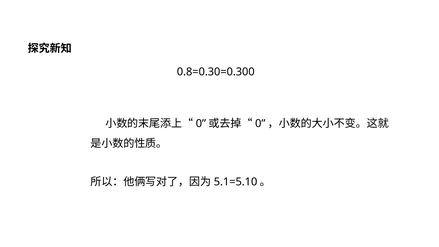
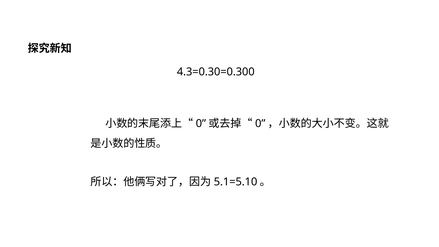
0.8=0.30=0.300: 0.8=0.30=0.300 -> 4.3=0.30=0.300
